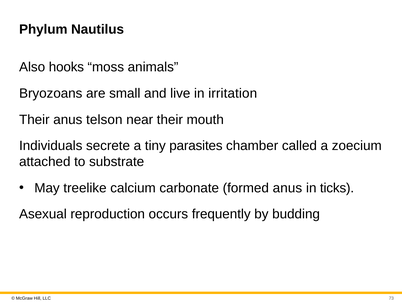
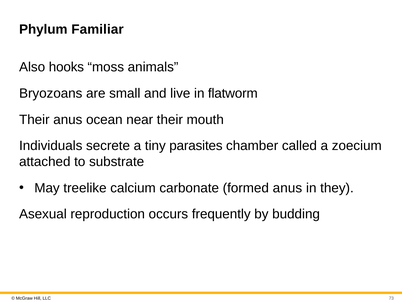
Nautilus: Nautilus -> Familiar
irritation: irritation -> flatworm
telson: telson -> ocean
ticks: ticks -> they
